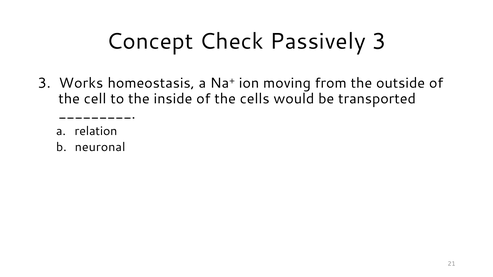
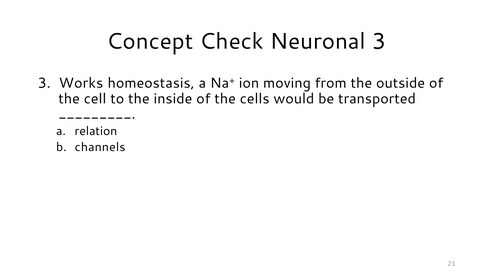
Passively: Passively -> Neuronal
neuronal: neuronal -> channels
